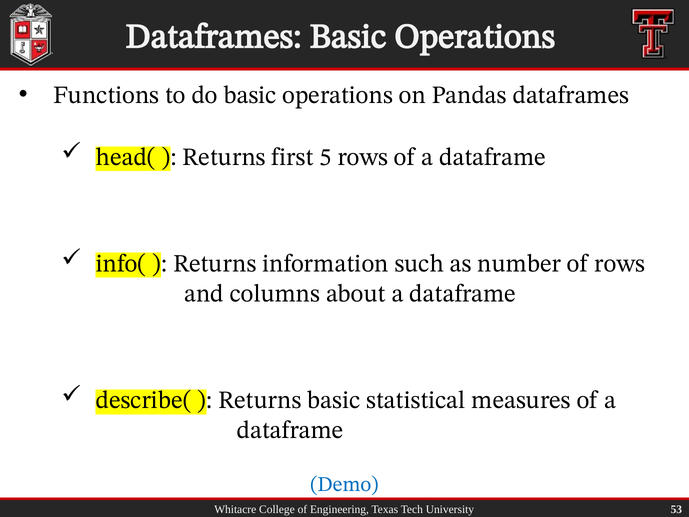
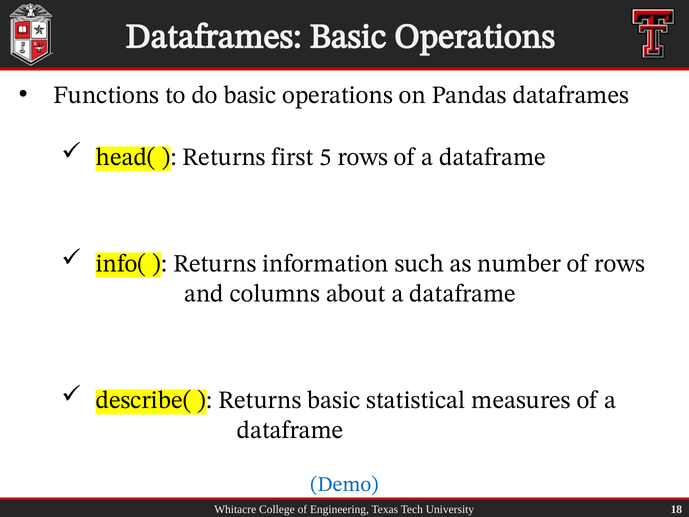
53: 53 -> 18
